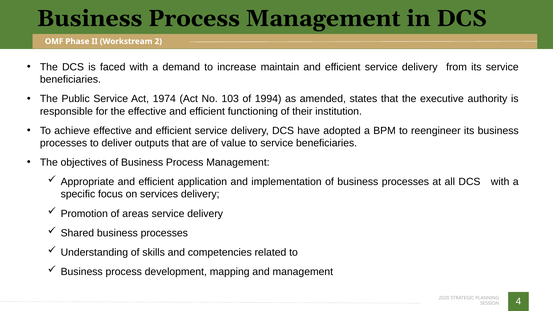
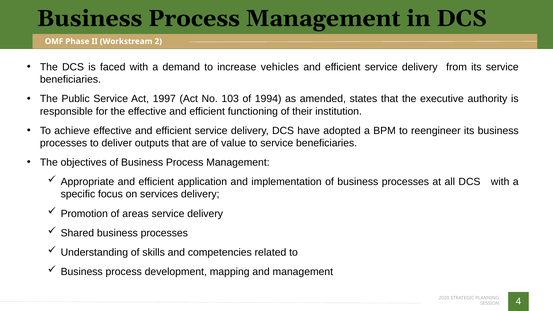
maintain: maintain -> vehicles
1974: 1974 -> 1997
